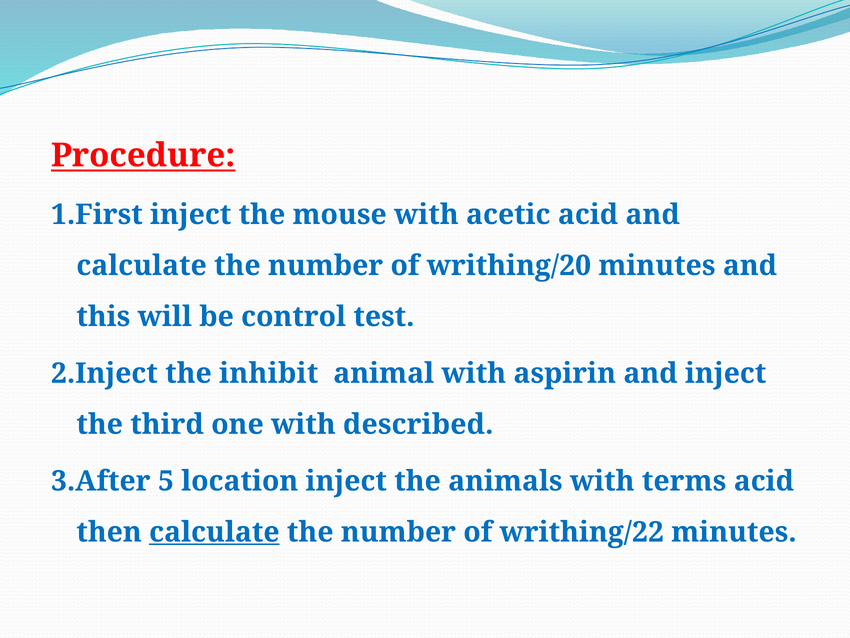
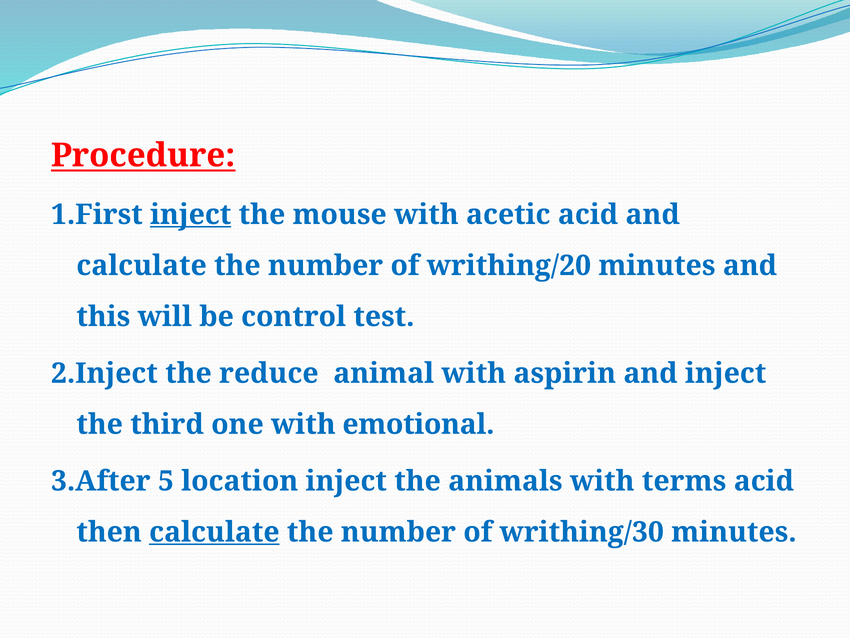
inject at (191, 214) underline: none -> present
inhibit: inhibit -> reduce
described: described -> emotional
writhing/22: writhing/22 -> writhing/30
